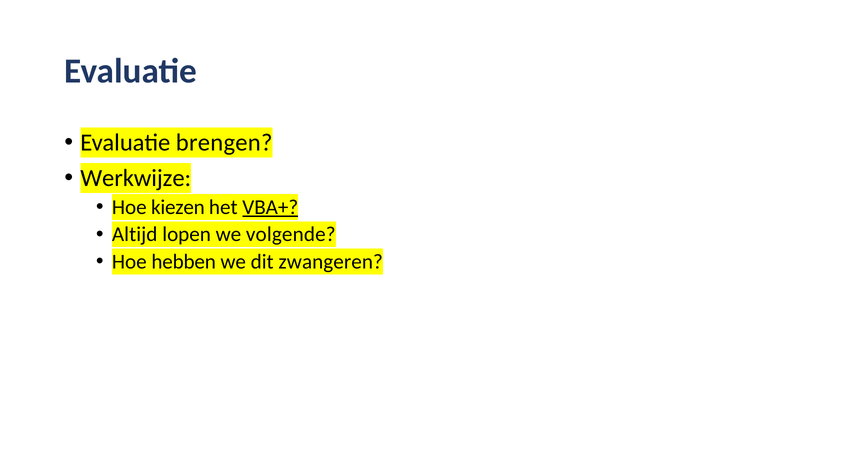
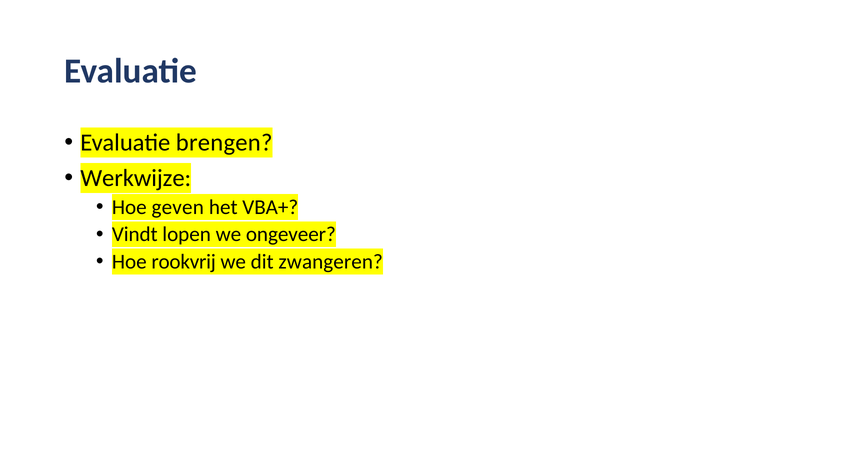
kiezen: kiezen -> geven
VBA+ underline: present -> none
Altijd: Altijd -> Vindt
volgende: volgende -> ongeveer
hebben: hebben -> rookvrij
